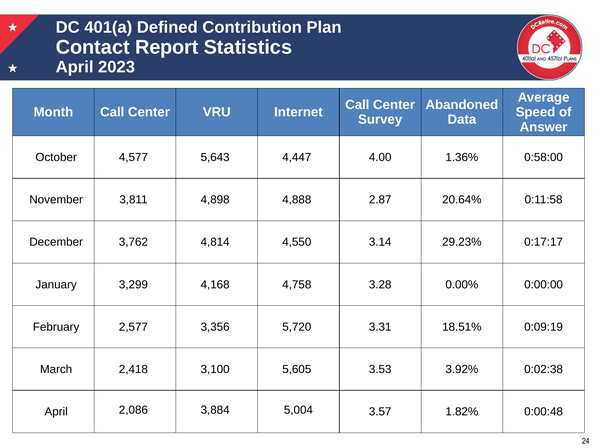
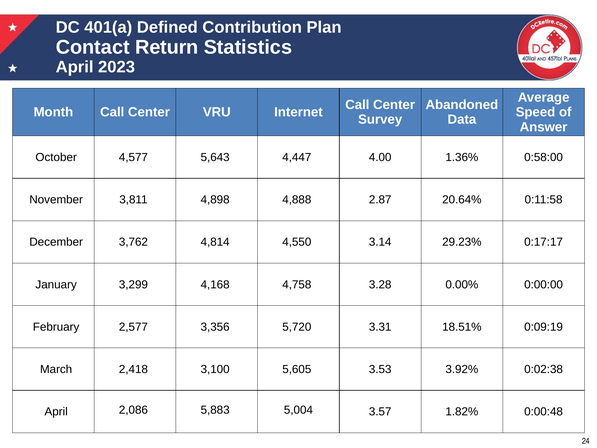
Report: Report -> Return
3,884: 3,884 -> 5,883
